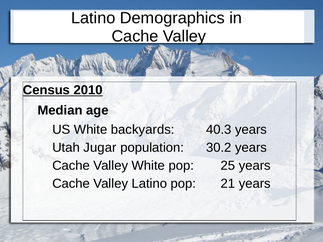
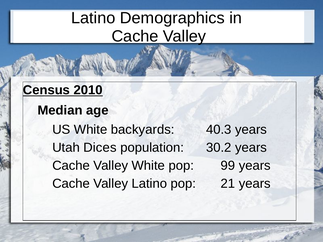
Jugar: Jugar -> Dices
25: 25 -> 99
